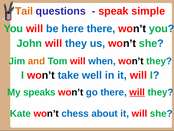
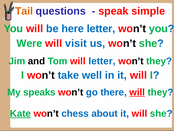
here there: there -> letter
John: John -> Were
they at (76, 43): they -> visit
and colour: orange -> black
will when: when -> letter
Kate underline: none -> present
